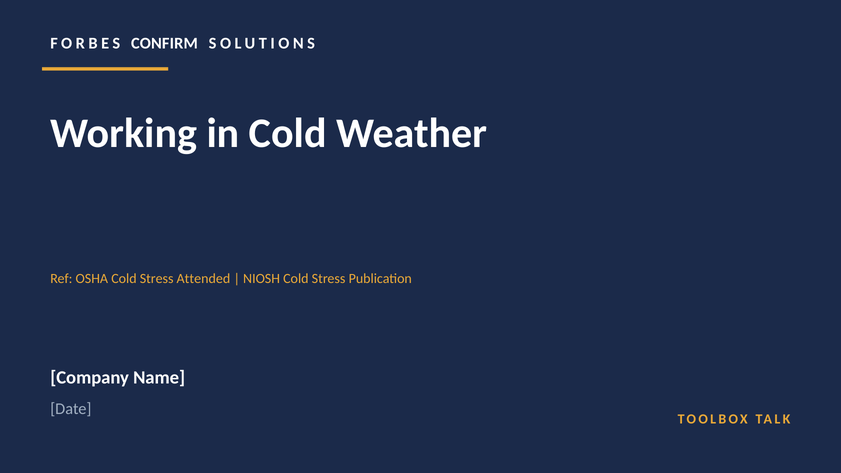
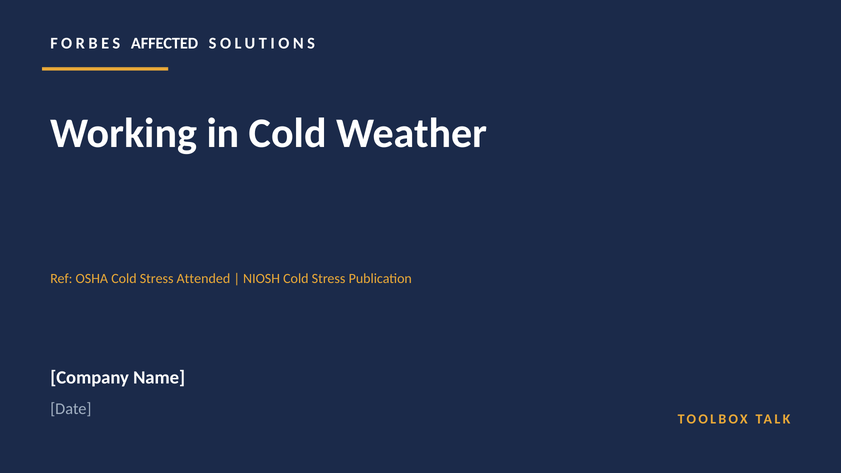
CONFIRM: CONFIRM -> AFFECTED
